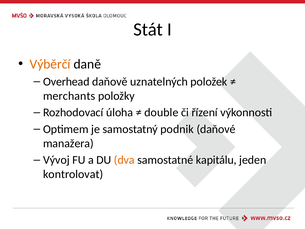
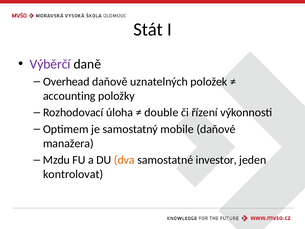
Výběrčí colour: orange -> purple
merchants: merchants -> accounting
podnik: podnik -> mobile
Vývoj: Vývoj -> Mzdu
kapitálu: kapitálu -> investor
